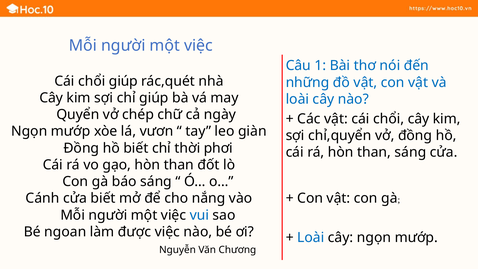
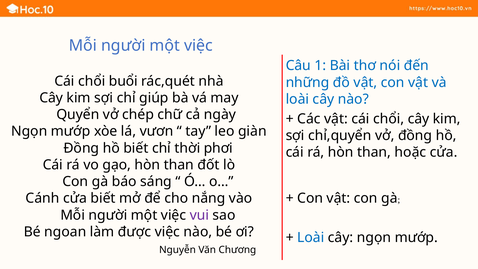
chổi giúp: giúp -> buổi
than sáng: sáng -> hoặc
vui colour: blue -> purple
